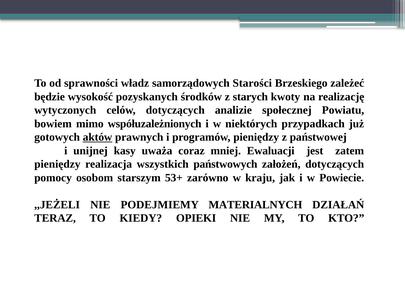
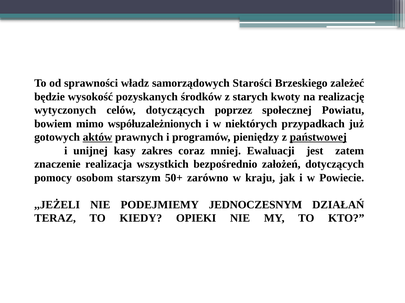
analizie: analizie -> poprzez
państwowej underline: none -> present
uważa: uważa -> zakres
pieniędzy at (57, 165): pieniędzy -> znaczenie
państwowych: państwowych -> bezpośrednio
53+: 53+ -> 50+
MATERIALNYCH: MATERIALNYCH -> JEDNOCZESNYM
